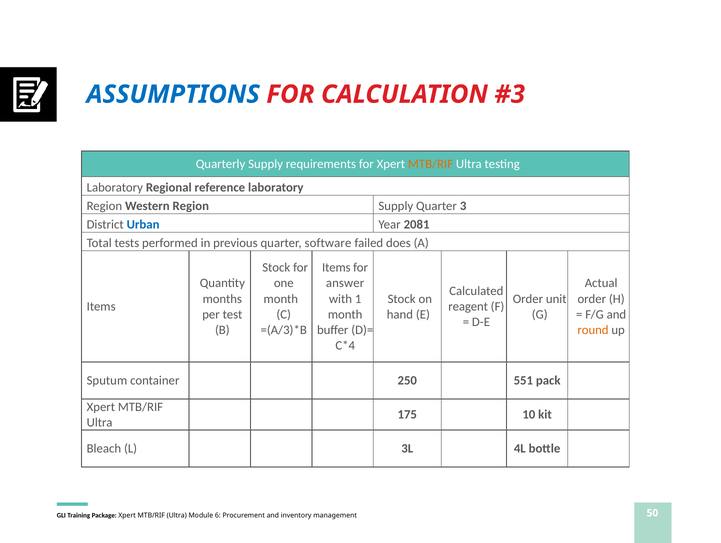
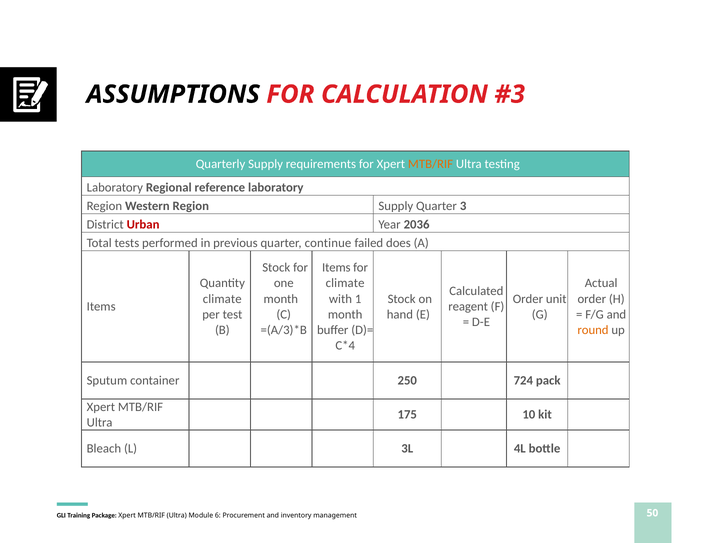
ASSUMPTIONS colour: blue -> black
Urban colour: blue -> red
2081: 2081 -> 2036
software: software -> continue
answer at (345, 283): answer -> climate
months at (222, 299): months -> climate
551: 551 -> 724
